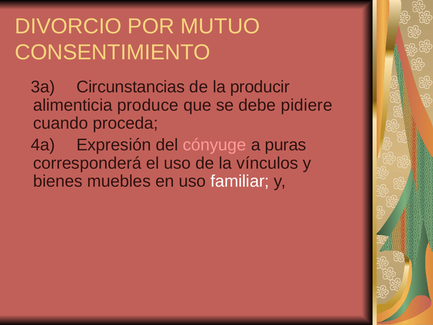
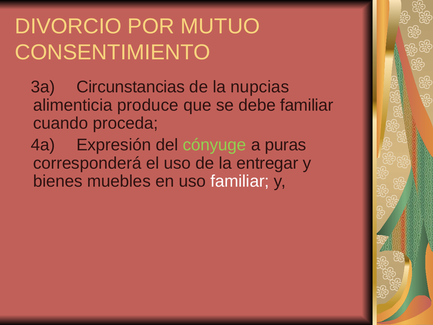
producir: producir -> nupcias
debe pidiere: pidiere -> familiar
cónyuge colour: pink -> light green
vínculos: vínculos -> entregar
